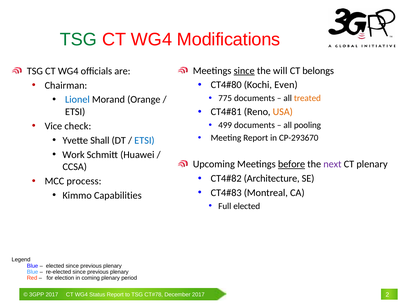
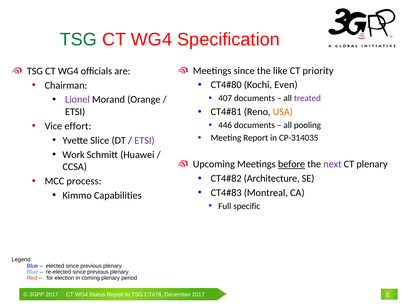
Modifications: Modifications -> Specification
since at (244, 70) underline: present -> none
will: will -> like
belongs: belongs -> priority
775: 775 -> 407
treated colour: orange -> purple
Lionel colour: blue -> purple
499: 499 -> 446
check: check -> effort
CP-293670: CP-293670 -> CP-314035
Shall: Shall -> Slice
ETSI at (144, 140) colour: blue -> purple
Full elected: elected -> specific
